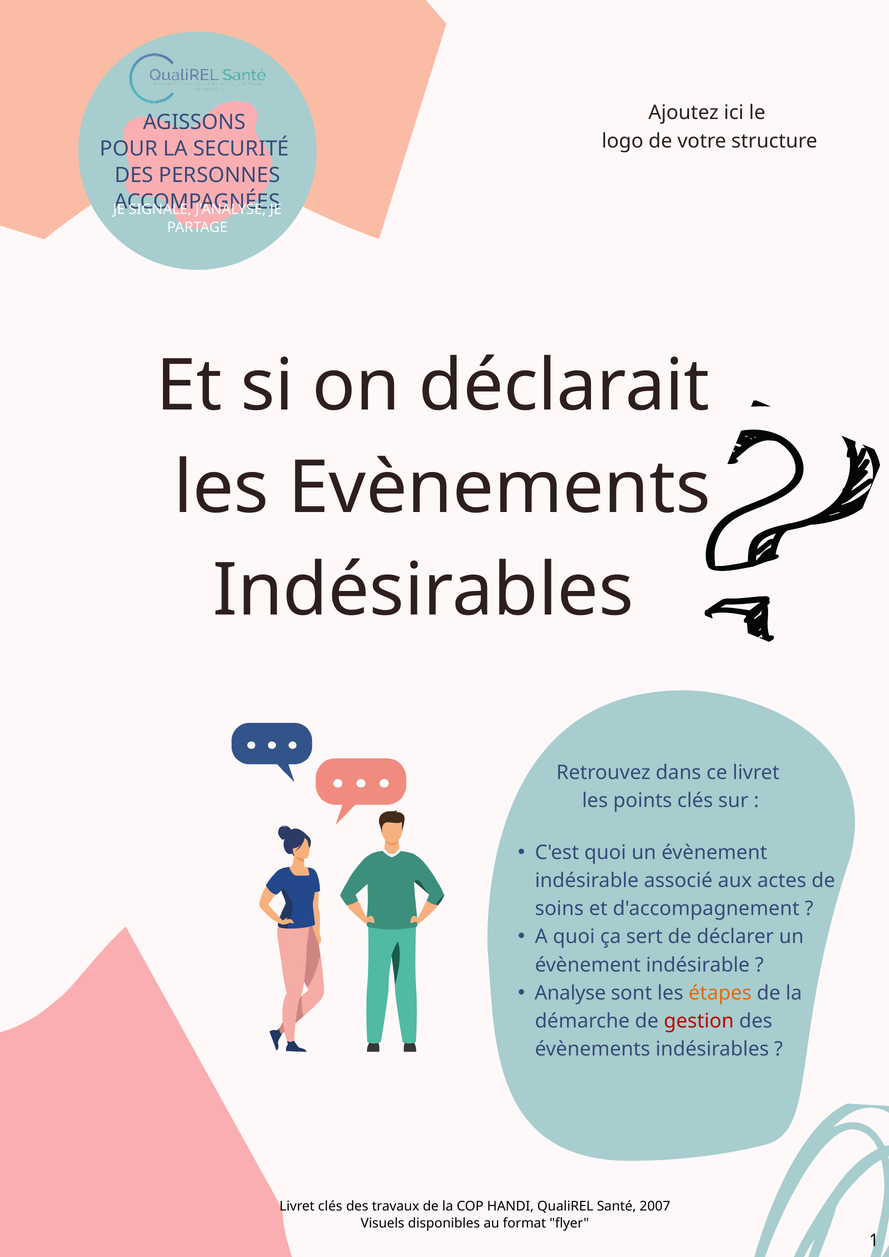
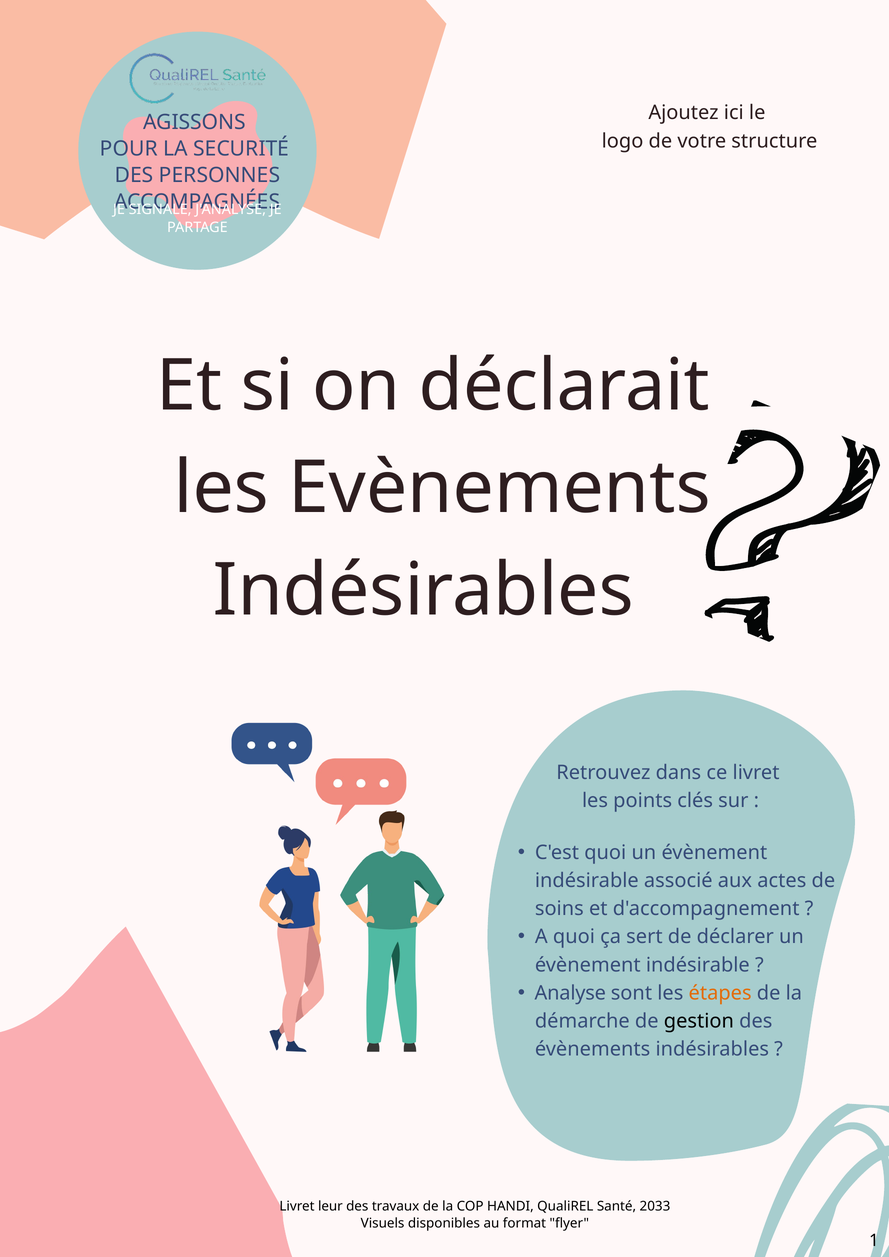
gestion colour: red -> black
Livret clés: clés -> leur
2007: 2007 -> 2033
